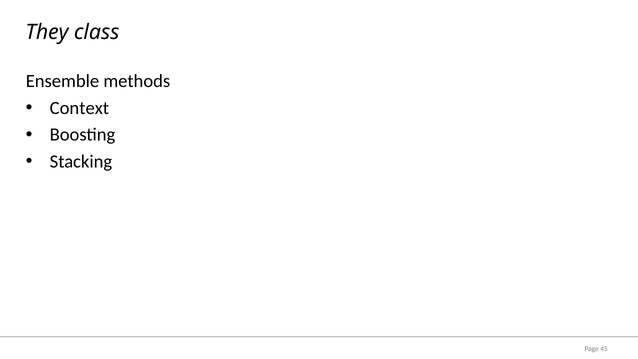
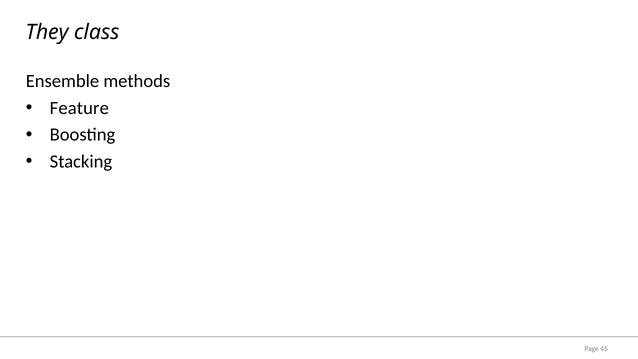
Context: Context -> Feature
